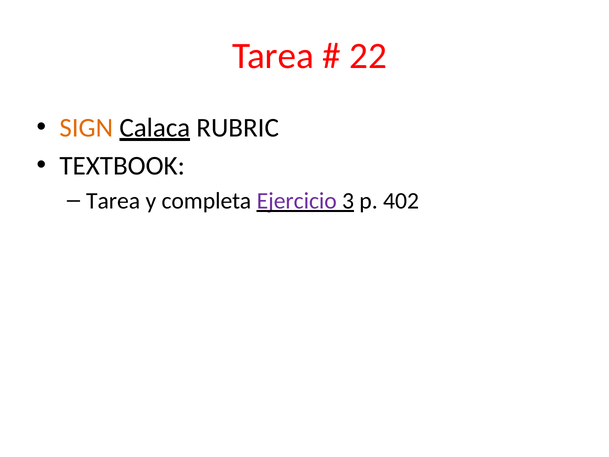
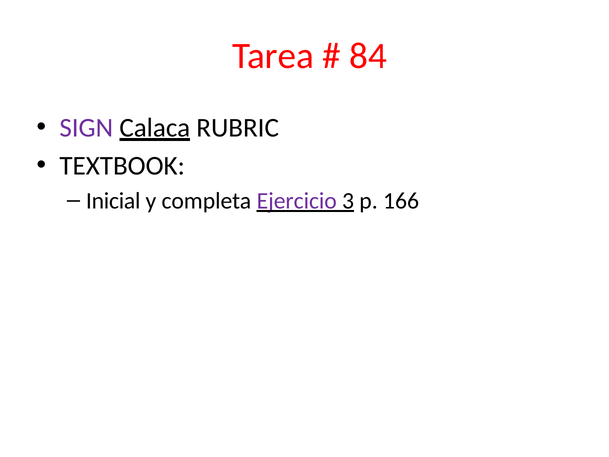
22: 22 -> 84
SIGN colour: orange -> purple
Tarea at (113, 201): Tarea -> Inicial
402: 402 -> 166
